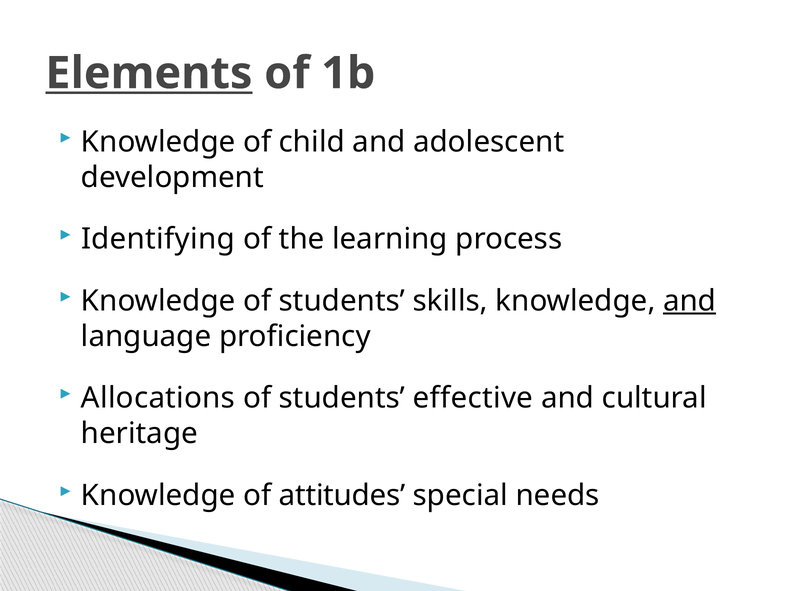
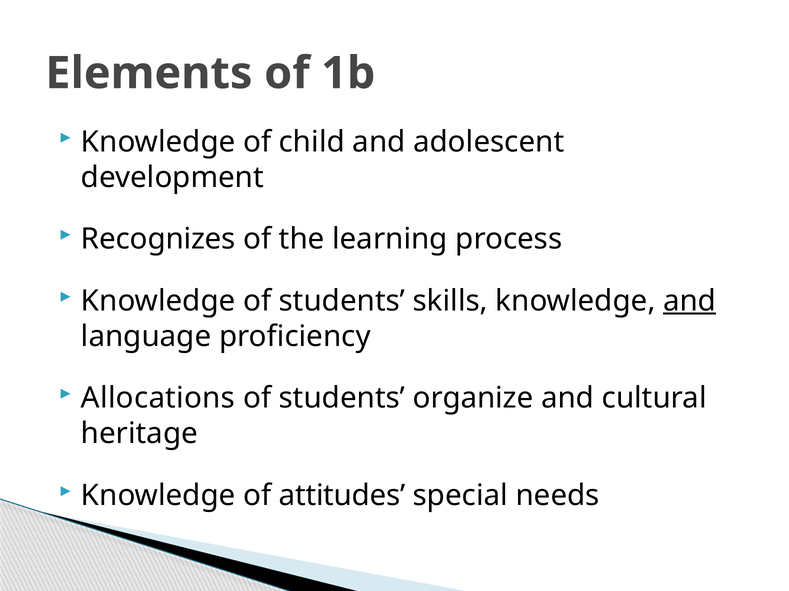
Elements underline: present -> none
Identifying: Identifying -> Recognizes
effective: effective -> organize
